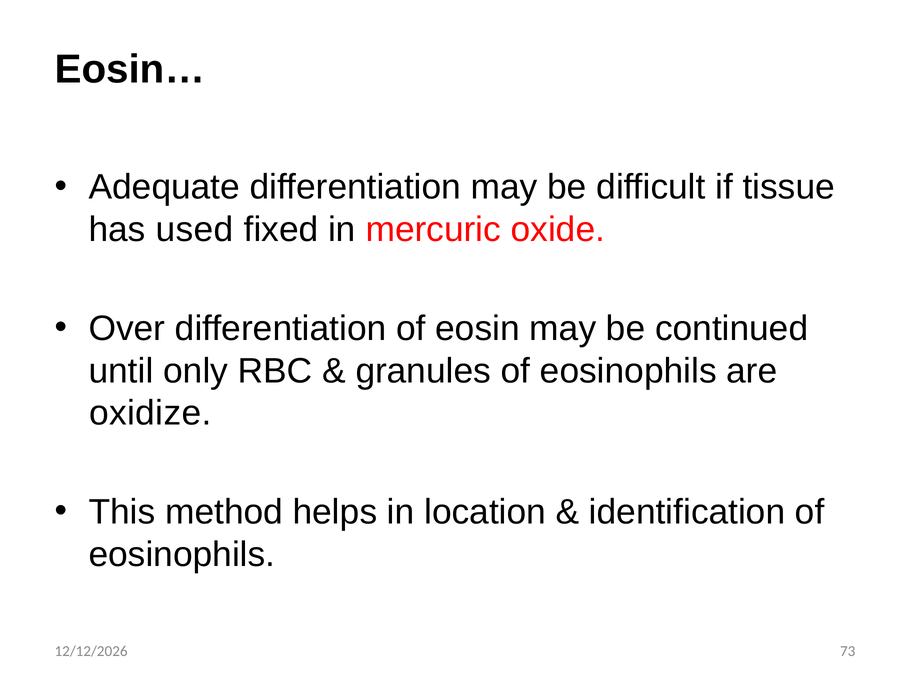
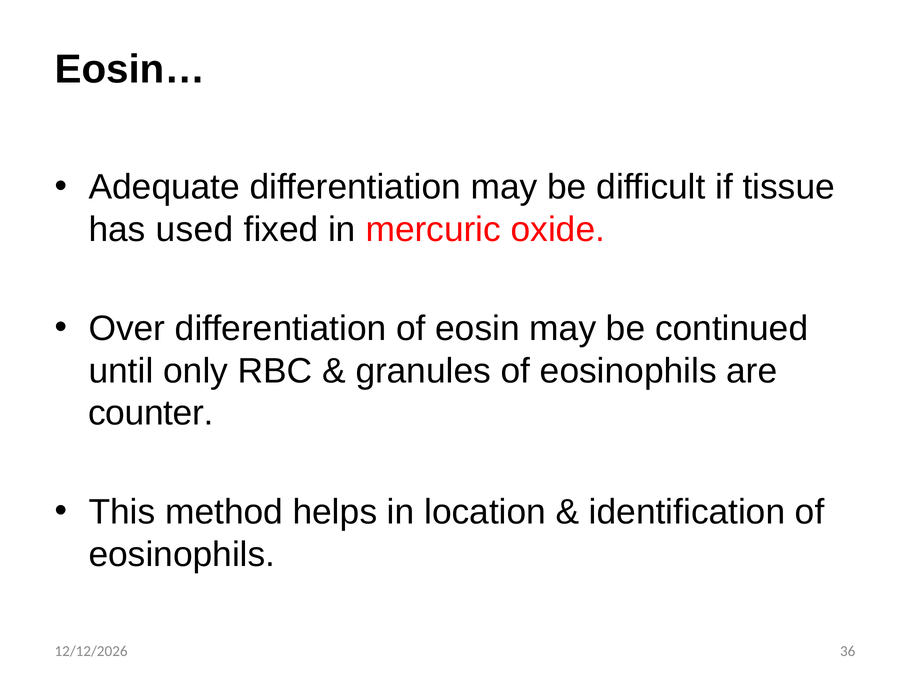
oxidize: oxidize -> counter
73: 73 -> 36
